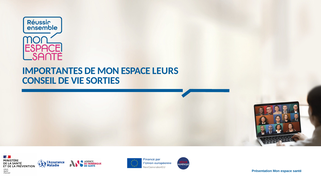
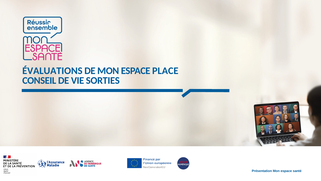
IMPORTANTES: IMPORTANTES -> ÉVALUATIONS
LEURS: LEURS -> PLACE
